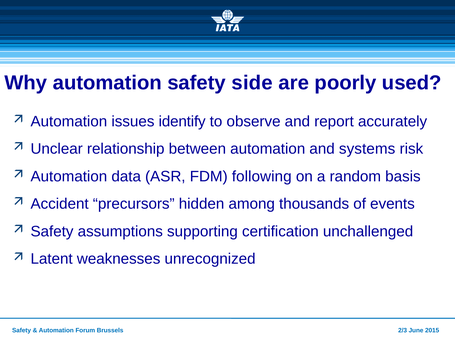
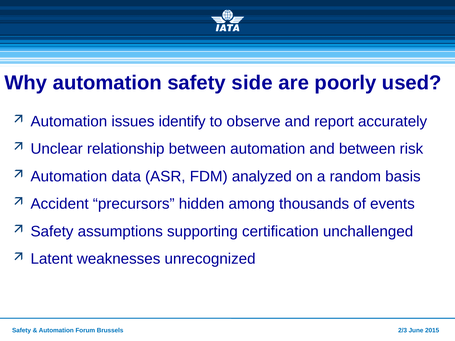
and systems: systems -> between
following: following -> analyzed
